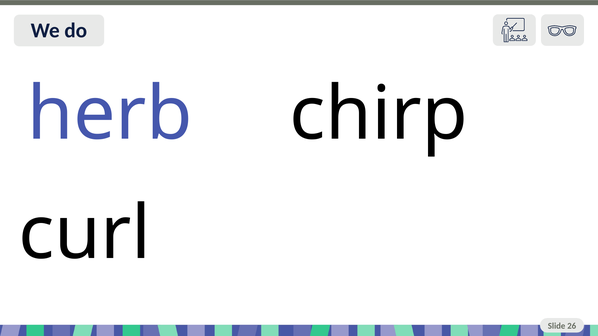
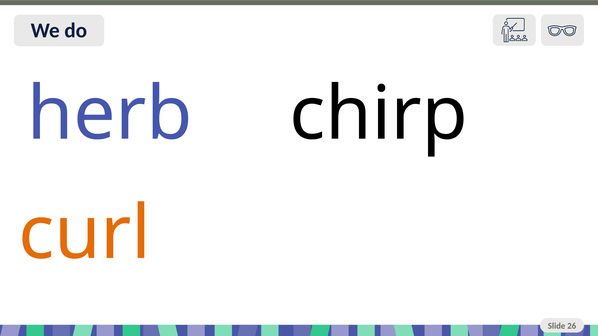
curl colour: black -> orange
